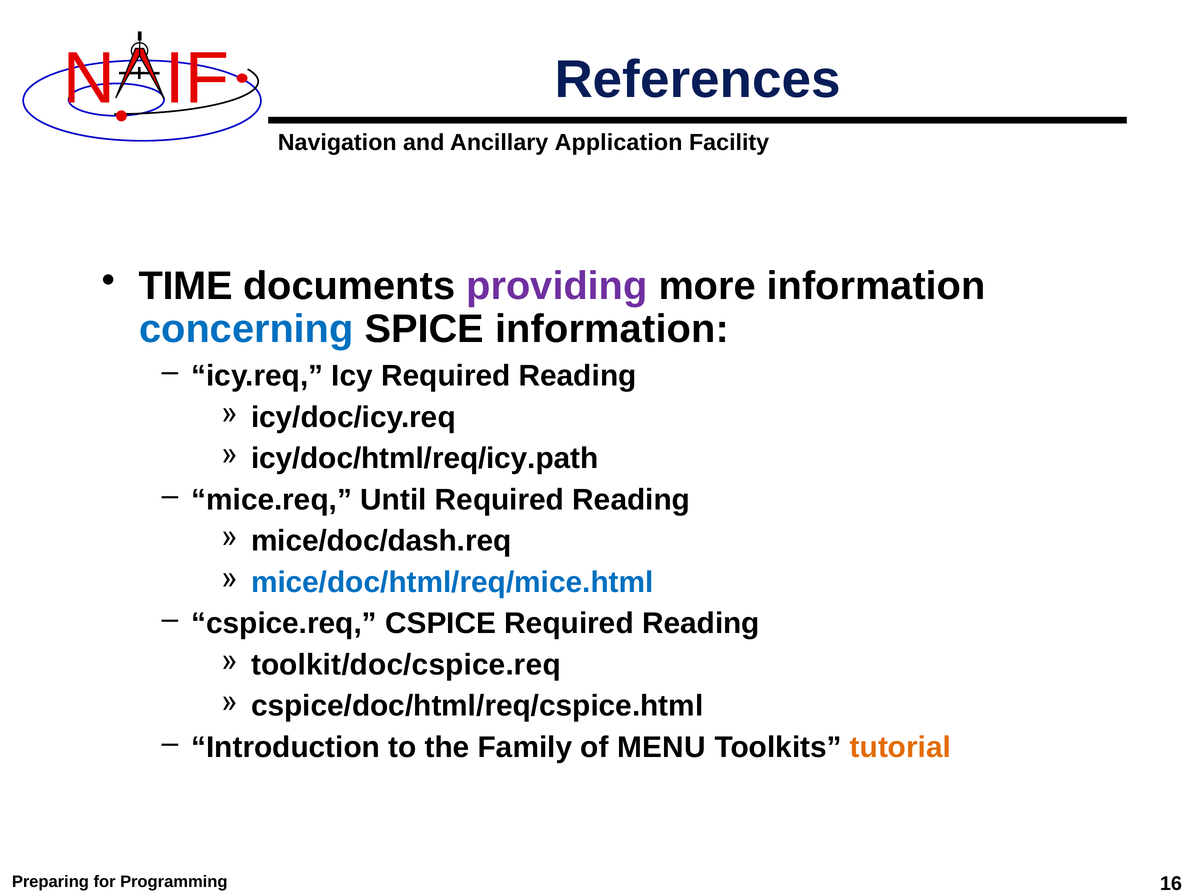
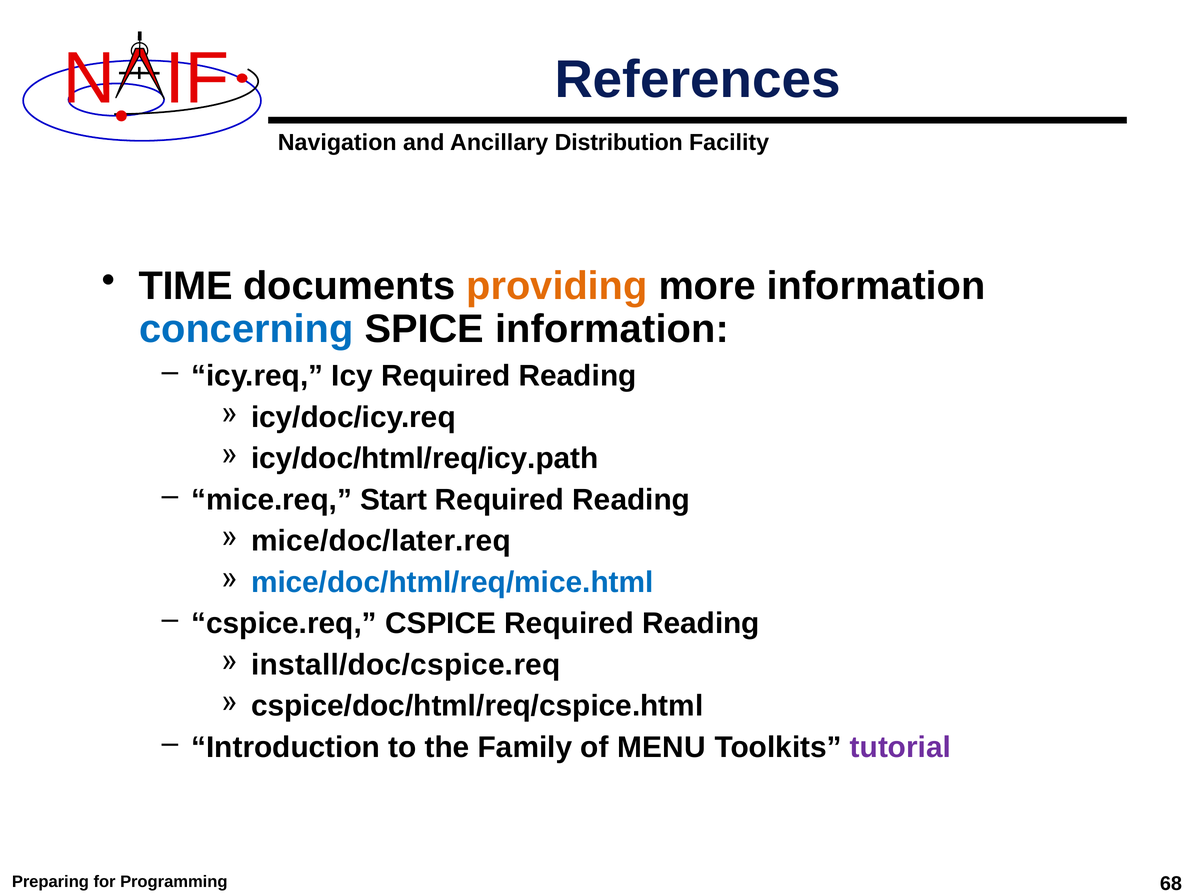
Application: Application -> Distribution
providing colour: purple -> orange
Until: Until -> Start
mice/doc/dash.req: mice/doc/dash.req -> mice/doc/later.req
toolkit/doc/cspice.req: toolkit/doc/cspice.req -> install/doc/cspice.req
tutorial colour: orange -> purple
16: 16 -> 68
